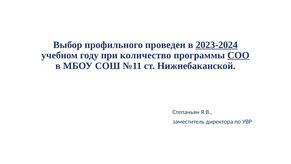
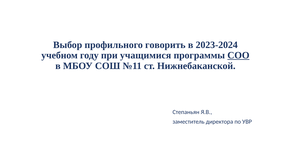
проведен: проведен -> говорить
2023-2024 underline: present -> none
количество: количество -> учащимися
